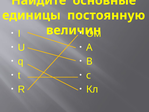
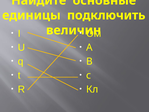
постоянную: постоянную -> подключить
